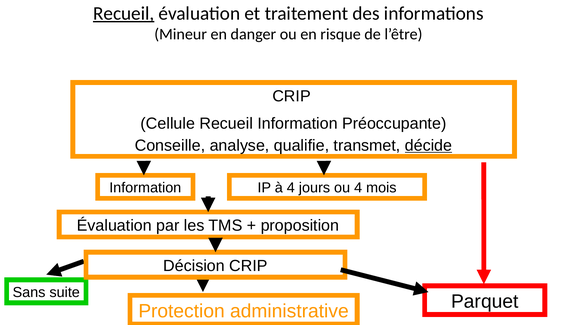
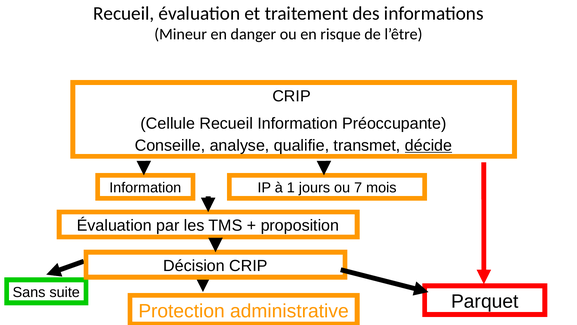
Recueil at (124, 13) underline: present -> none
à 4: 4 -> 1
ou 4: 4 -> 7
